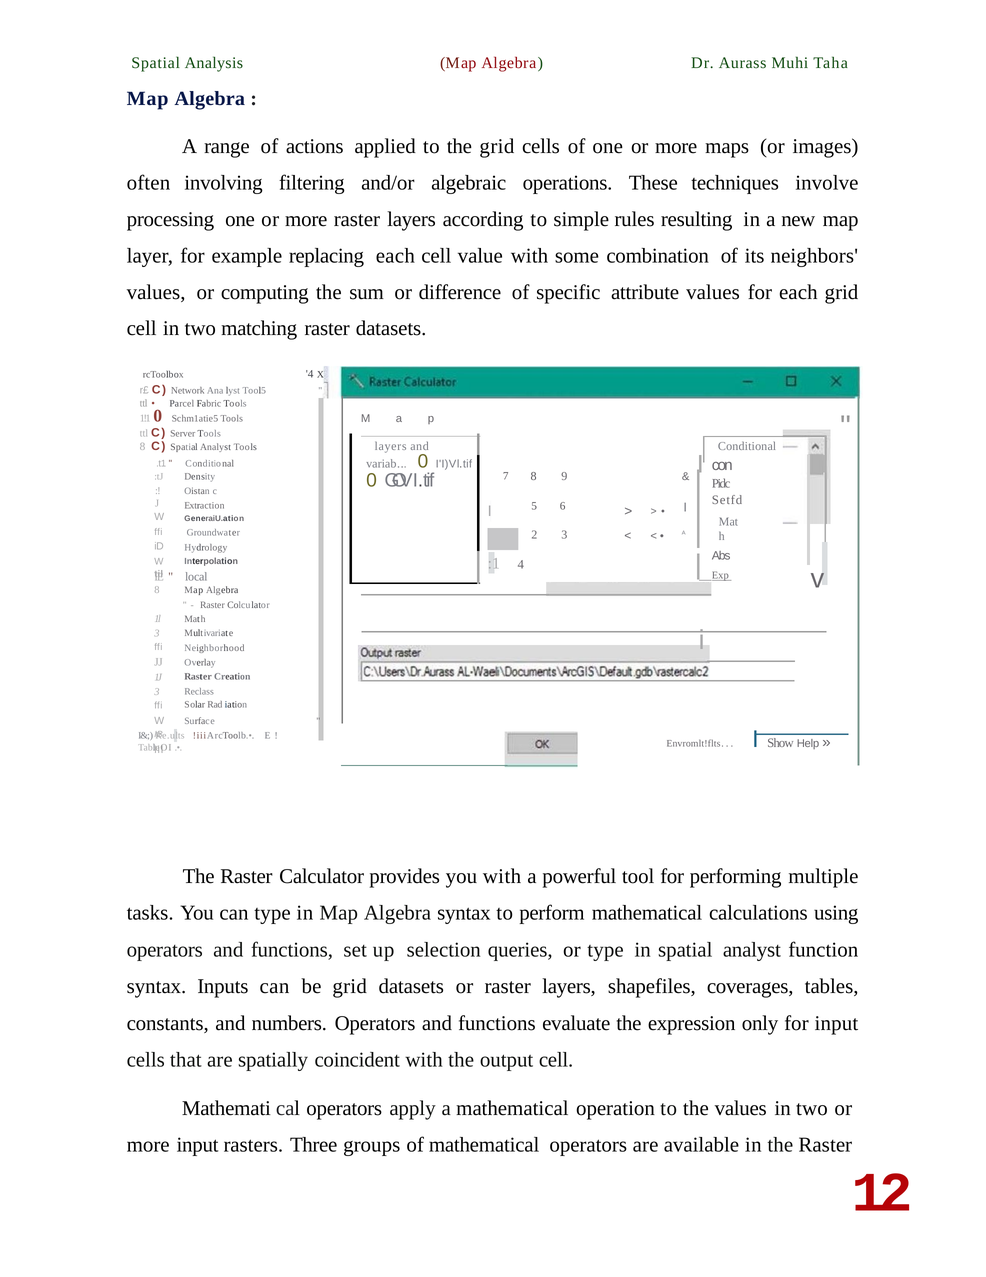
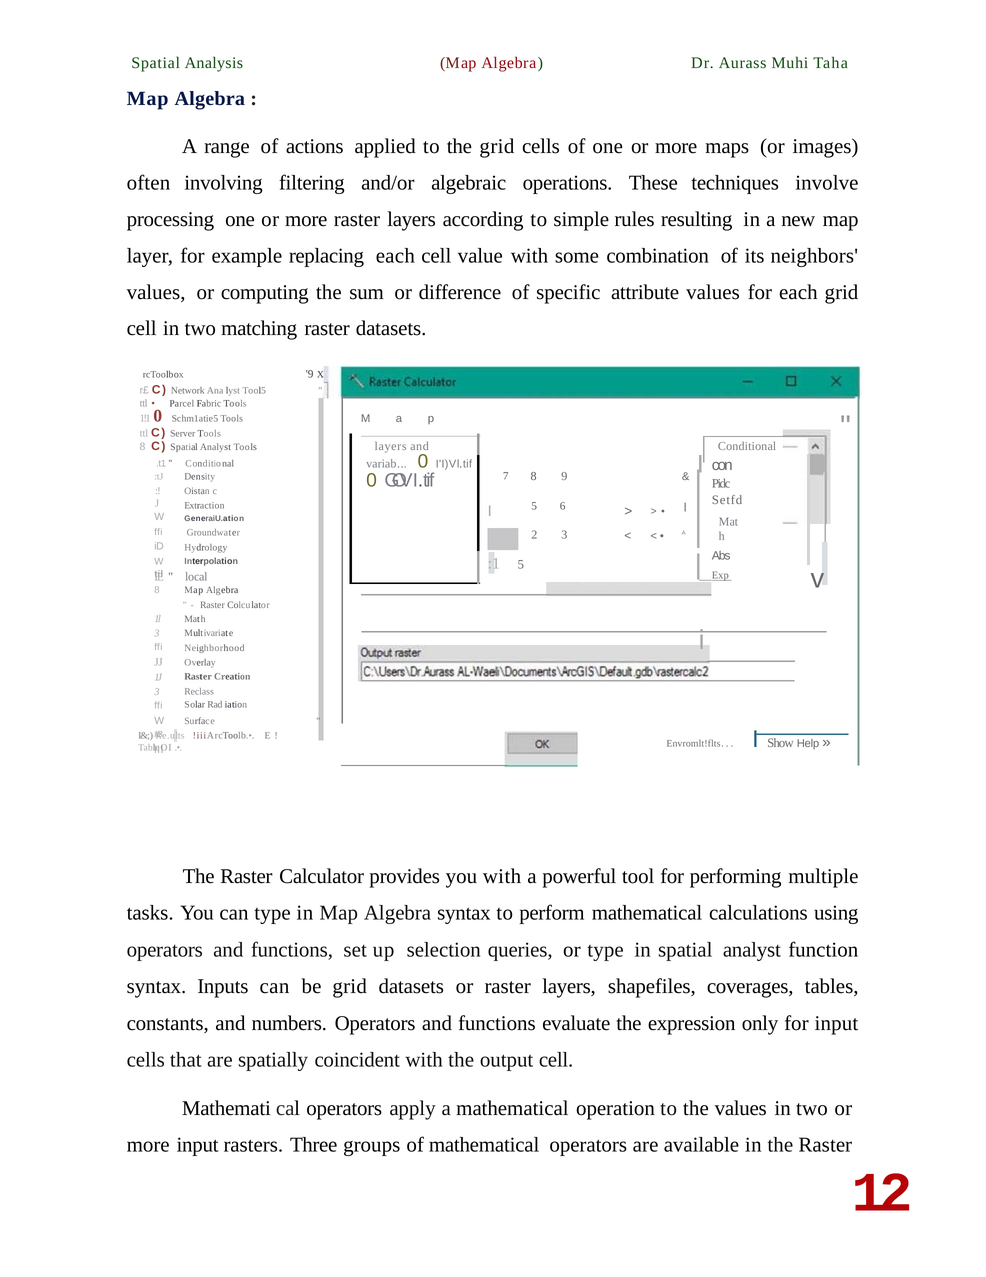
4 at (310, 374): 4 -> 9
:1 4: 4 -> 5
